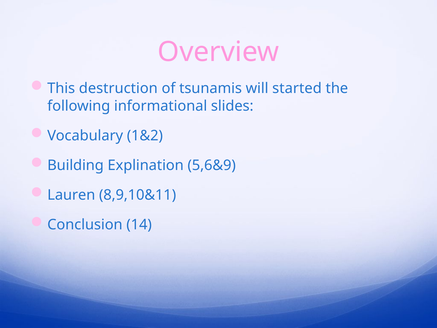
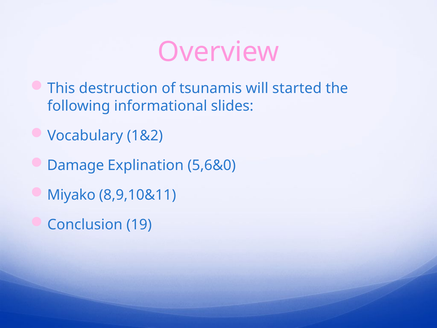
Building: Building -> Damage
5,6&9: 5,6&9 -> 5,6&0
Lauren: Lauren -> Miyako
14: 14 -> 19
